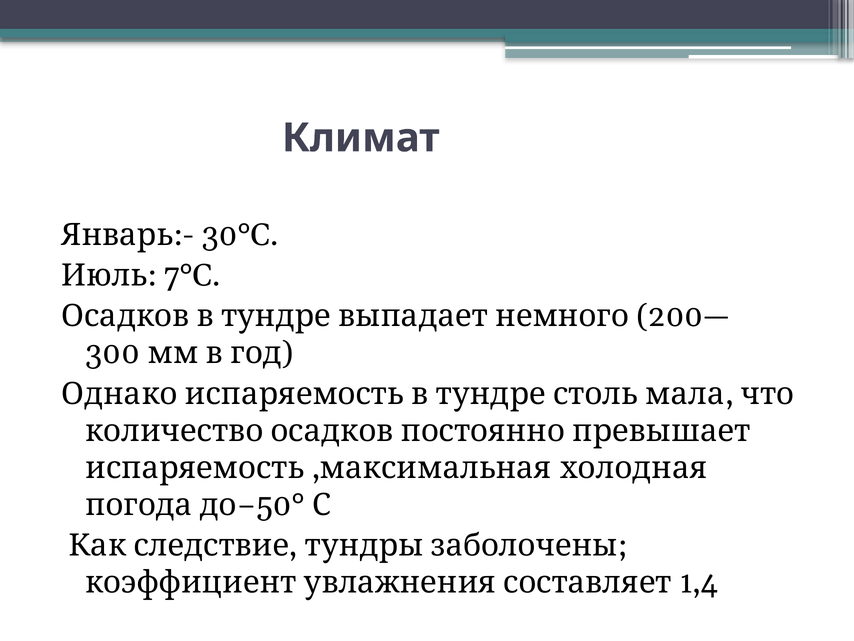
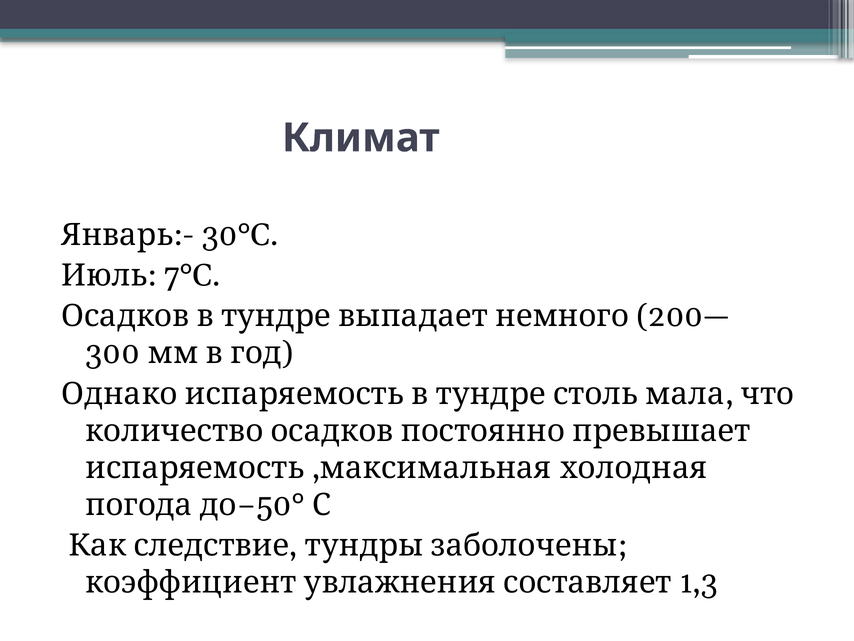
1,4: 1,4 -> 1,3
